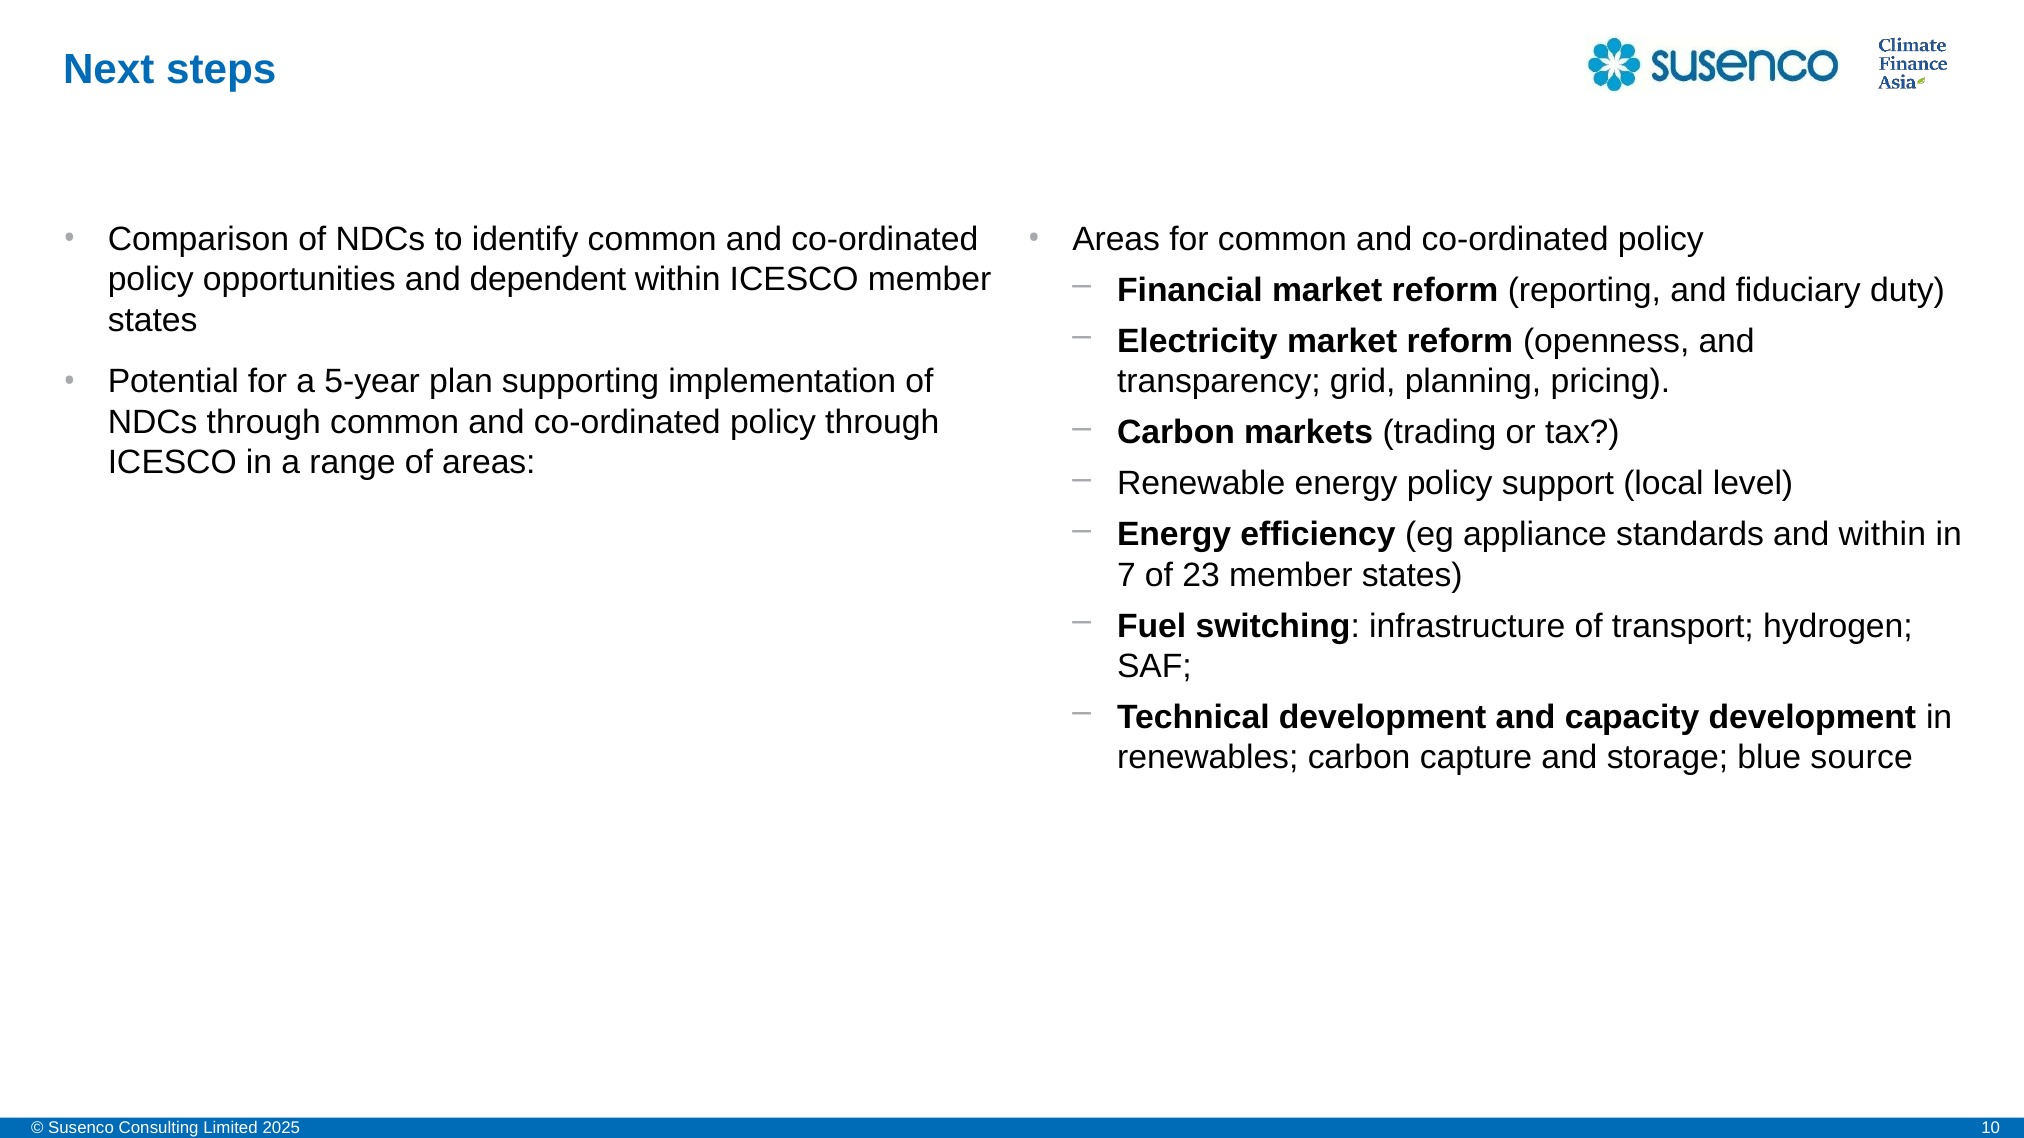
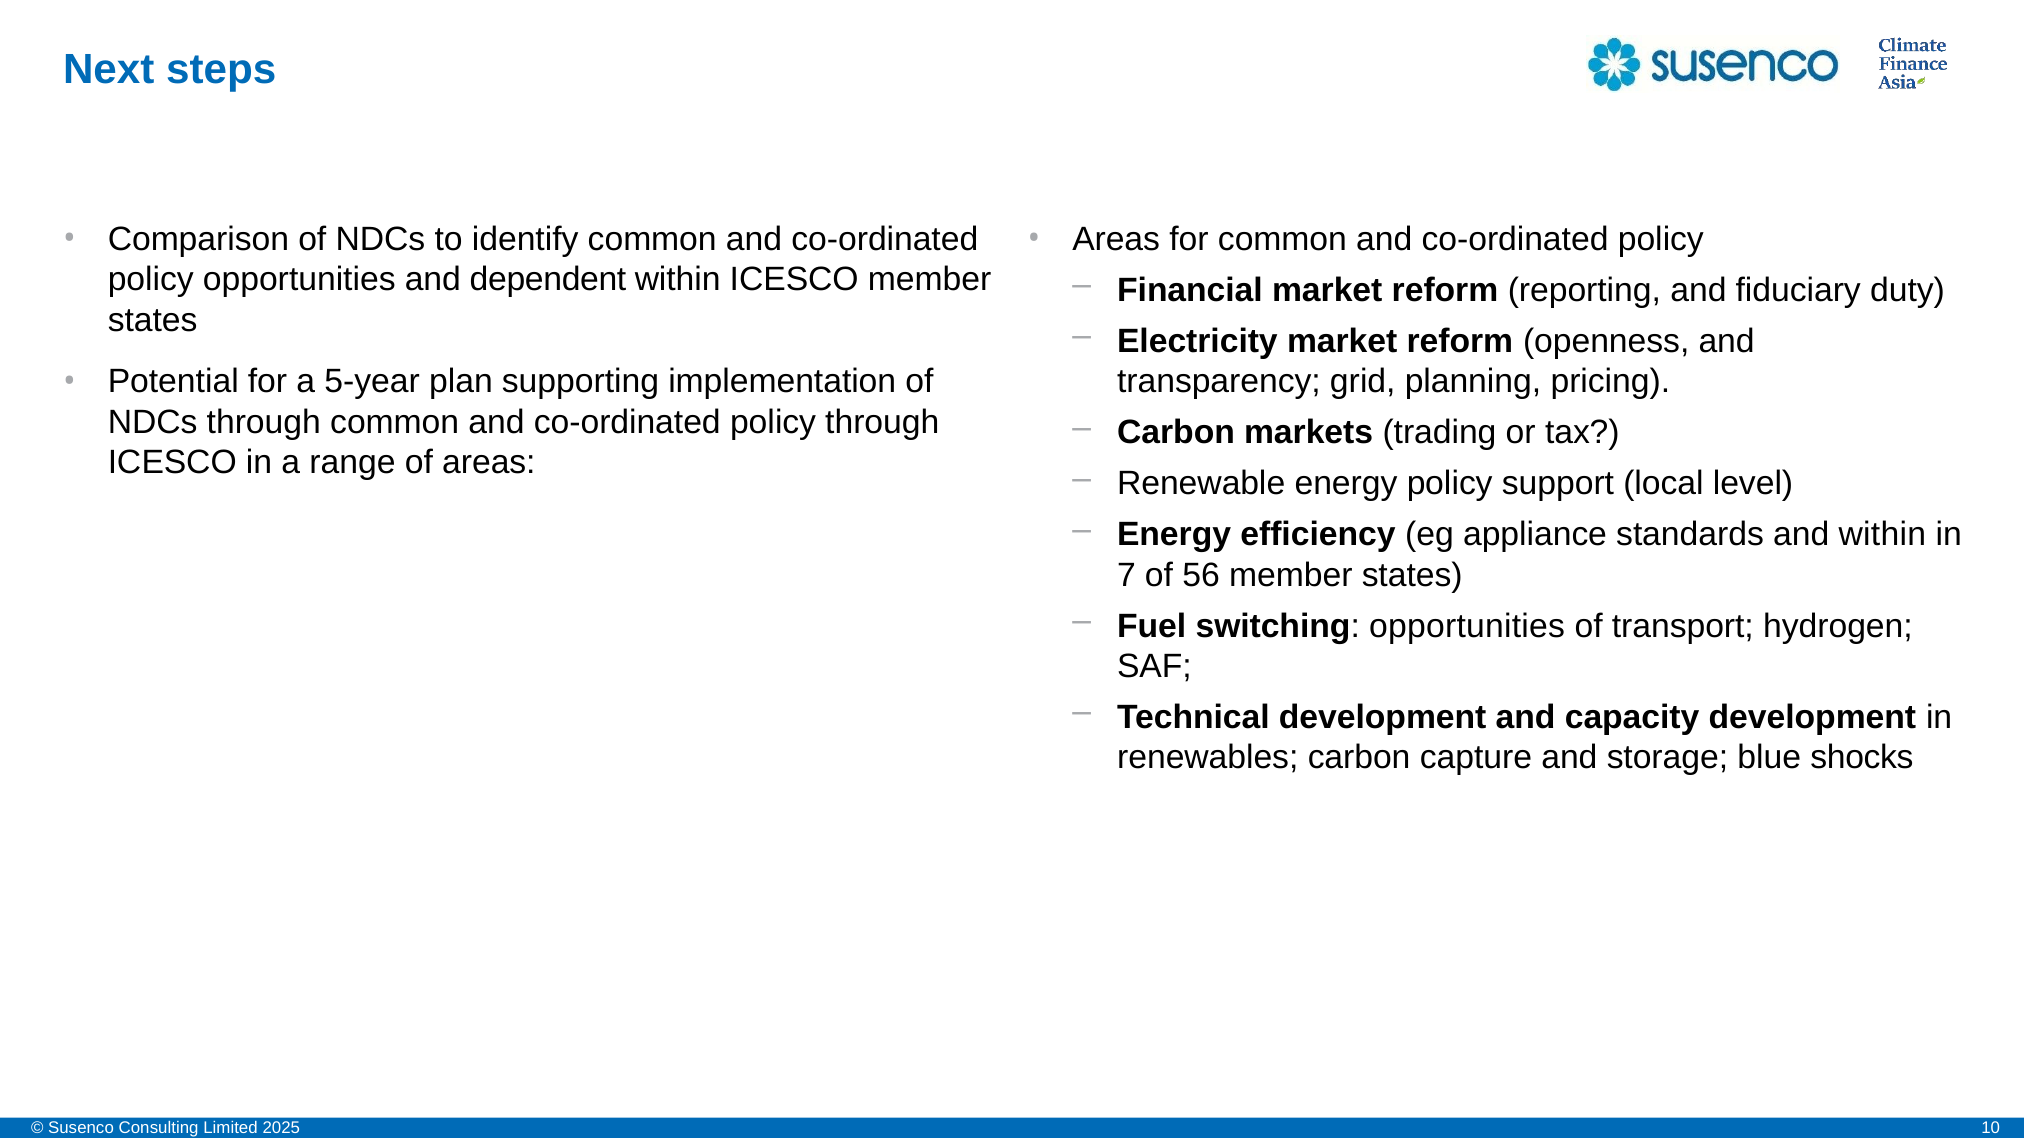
23: 23 -> 56
switching infrastructure: infrastructure -> opportunities
source: source -> shocks
